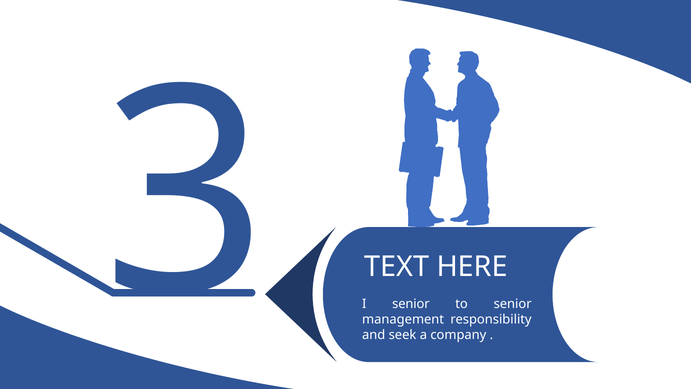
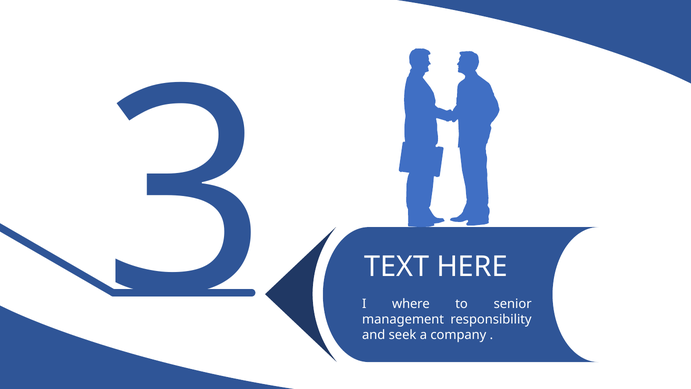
I senior: senior -> where
